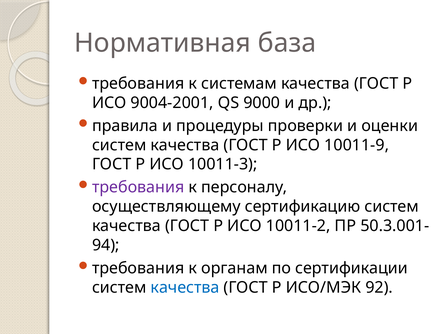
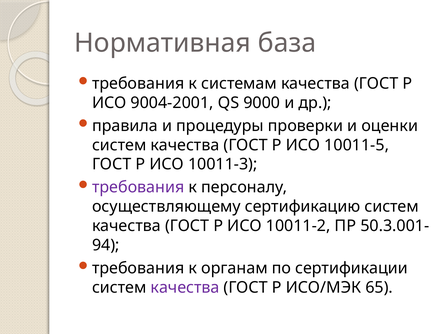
10011-9: 10011-9 -> 10011-5
качества at (185, 287) colour: blue -> purple
92: 92 -> 65
